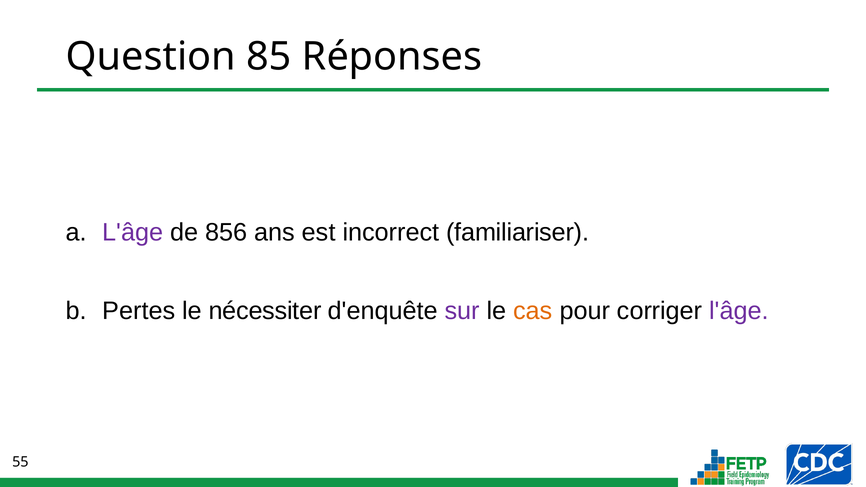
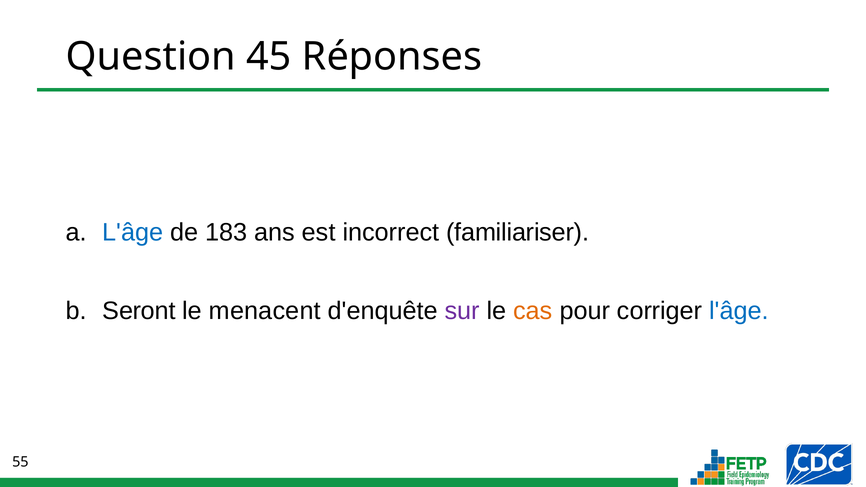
85: 85 -> 45
L'âge at (133, 232) colour: purple -> blue
856: 856 -> 183
Pertes: Pertes -> Seront
nécessiter: nécessiter -> menacent
l'âge at (739, 311) colour: purple -> blue
